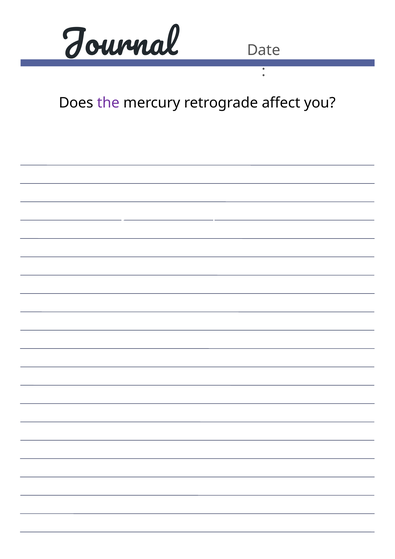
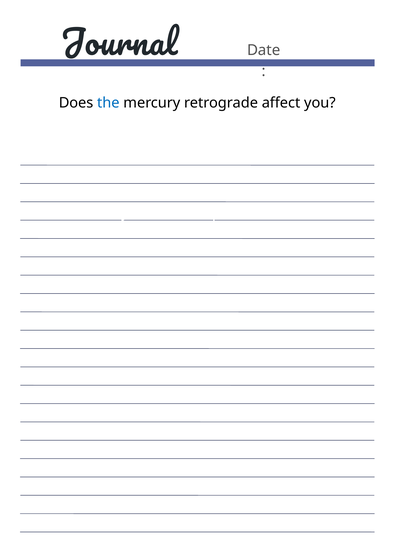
the colour: purple -> blue
